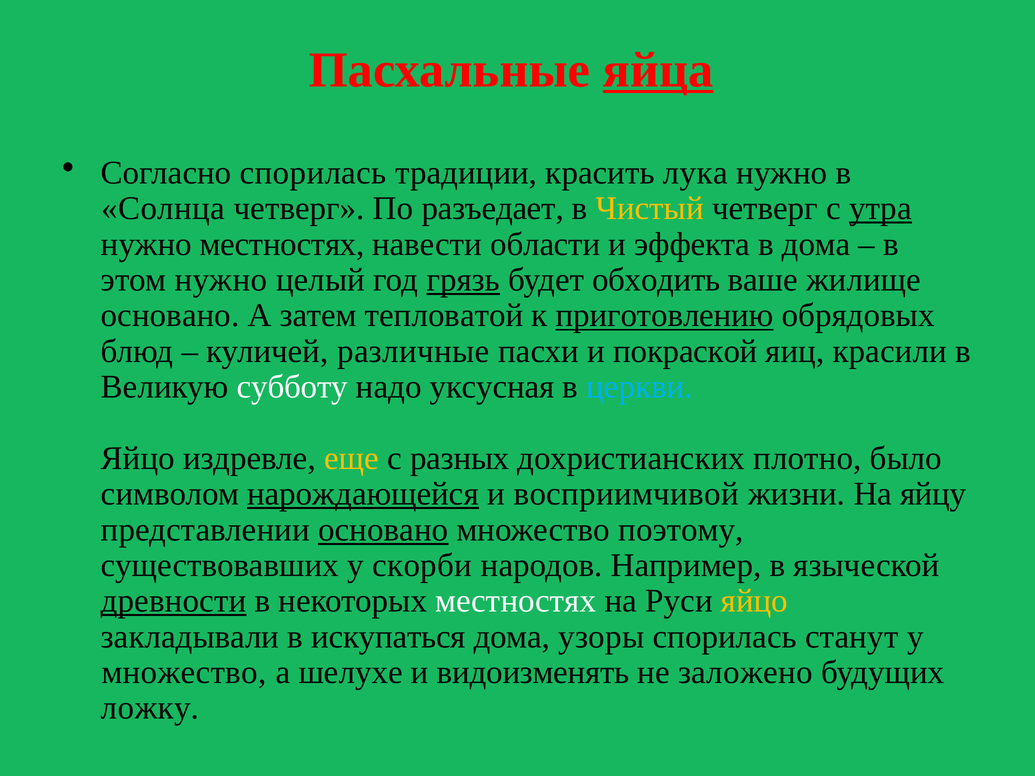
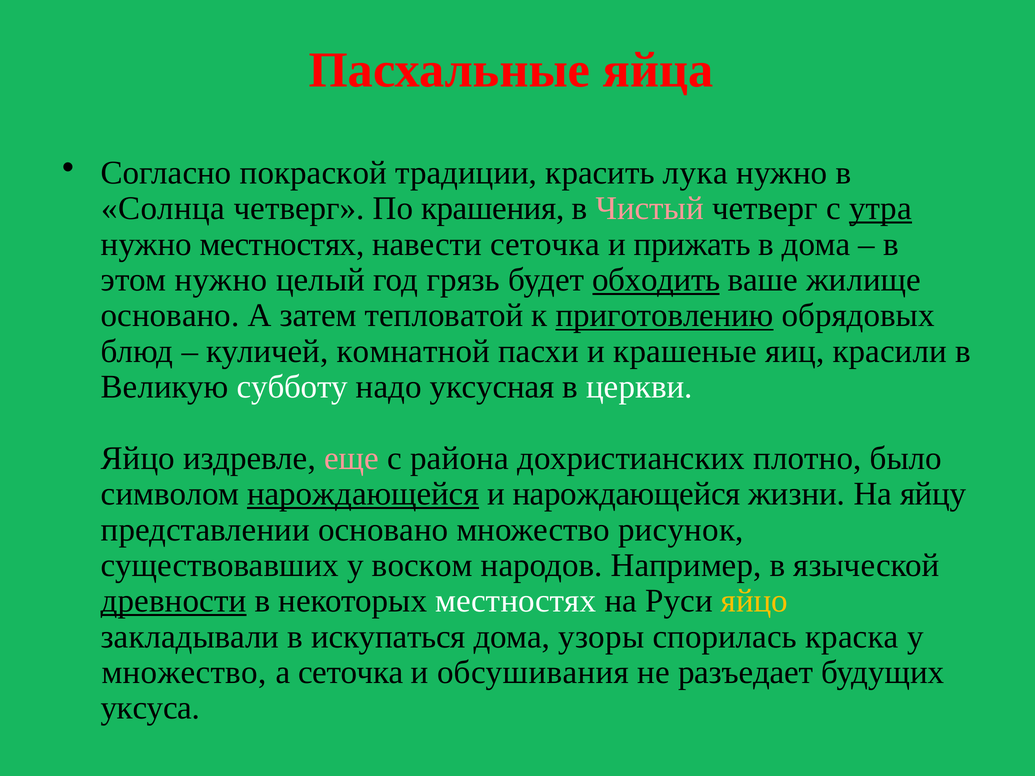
яйца underline: present -> none
Согласно спорилась: спорилась -> покраской
разъедает: разъедает -> крашения
Чистый colour: yellow -> pink
навести области: области -> сеточка
эффекта: эффекта -> прижать
грязь underline: present -> none
обходить underline: none -> present
различные: различные -> комнатной
покраской: покраской -> крашеные
церкви colour: light blue -> white
еще colour: yellow -> pink
разных: разных -> района
и восприимчивой: восприимчивой -> нарождающейся
основано at (383, 530) underline: present -> none
поэтому: поэтому -> рисунок
скорби: скорби -> воском
станут: станут -> краска
а шелухе: шелухе -> сеточка
видоизменять: видоизменять -> обсушивания
заложено: заложено -> разъедает
ложку: ложку -> уксуса
